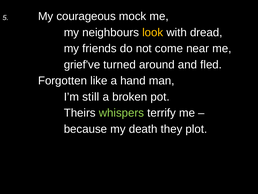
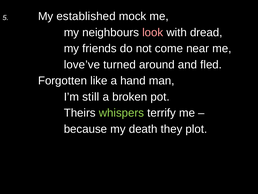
courageous: courageous -> established
look colour: yellow -> pink
grief’ve: grief’ve -> love’ve
